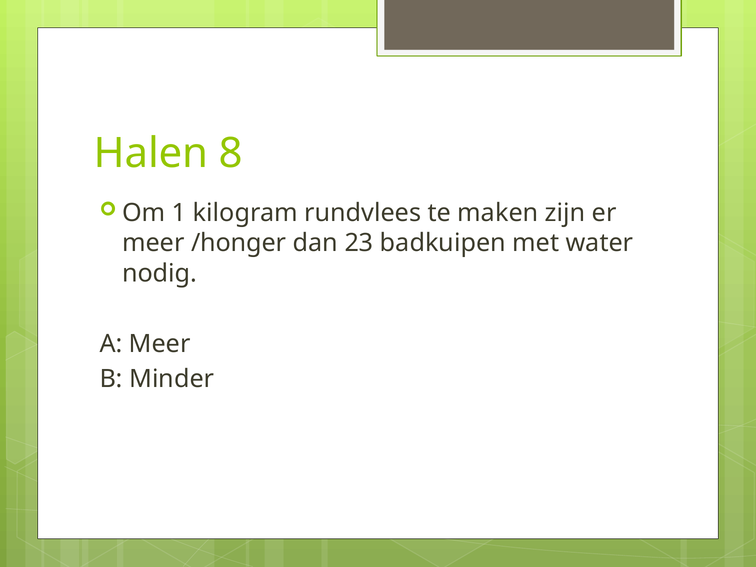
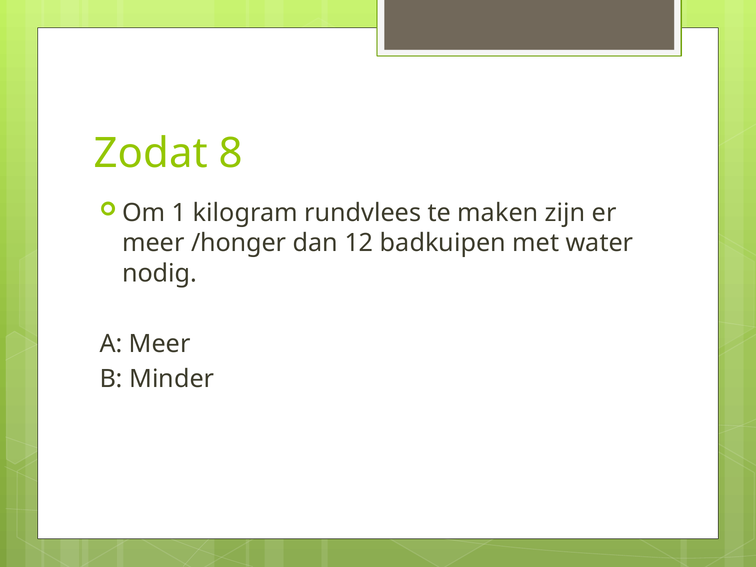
Halen: Halen -> Zodat
23: 23 -> 12
